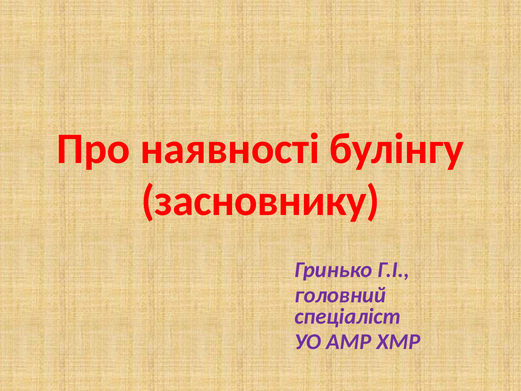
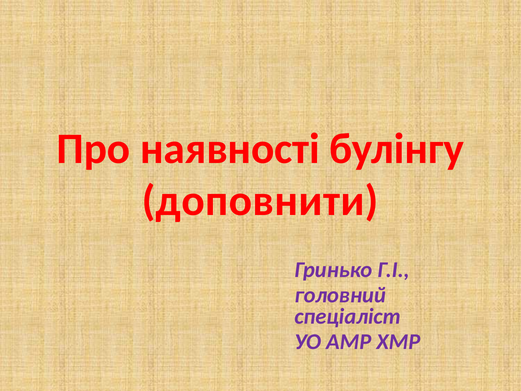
засновнику: засновнику -> доповнити
